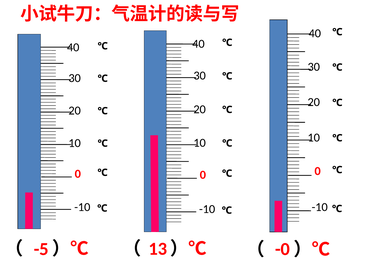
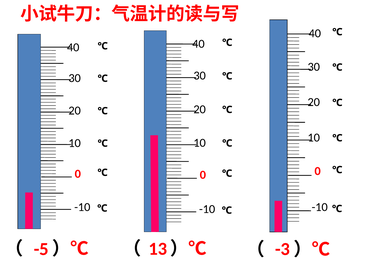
-0: -0 -> -3
